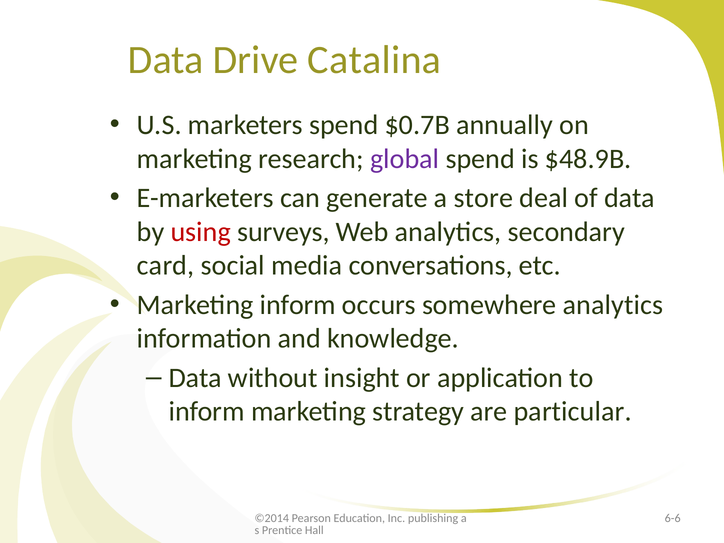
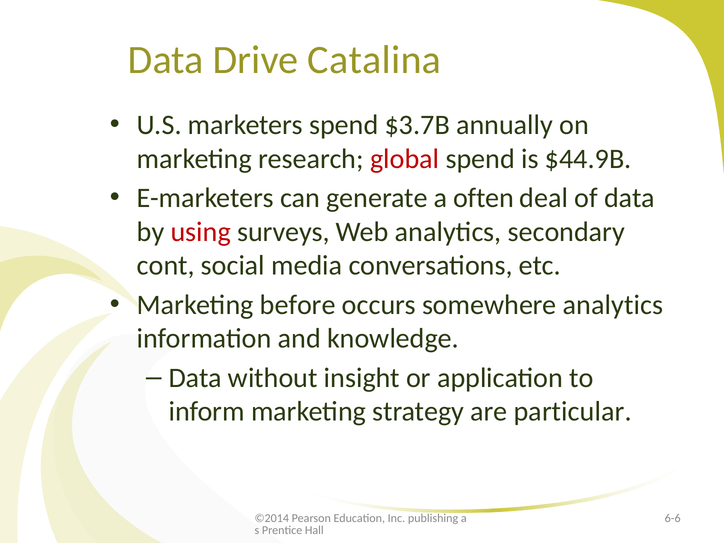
$0.7B: $0.7B -> $3.7B
global colour: purple -> red
$48.9B: $48.9B -> $44.9B
store: store -> often
card: card -> cont
Marketing inform: inform -> before
